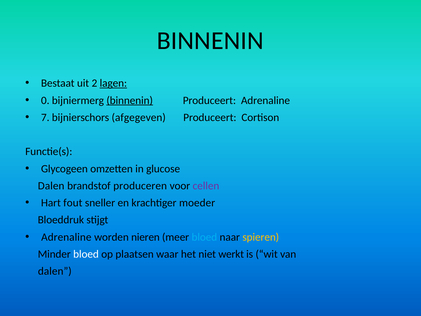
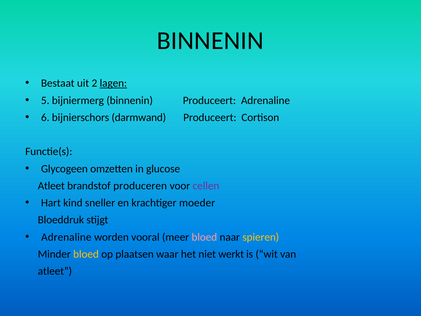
0: 0 -> 5
binnenin at (130, 100) underline: present -> none
7: 7 -> 6
afgegeven: afgegeven -> darmwand
Dalen at (51, 186): Dalen -> Atleet
fout: fout -> kind
nieren: nieren -> vooral
bloed at (204, 237) colour: light blue -> pink
bloed at (86, 254) colour: white -> yellow
dalen at (55, 271): dalen -> atleet
